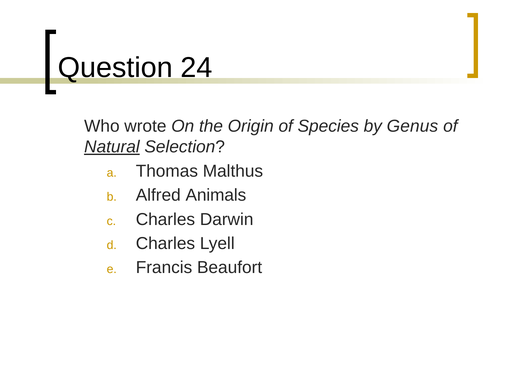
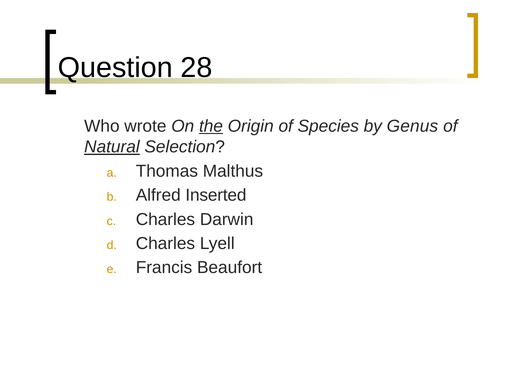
24: 24 -> 28
the underline: none -> present
Animals: Animals -> Inserted
